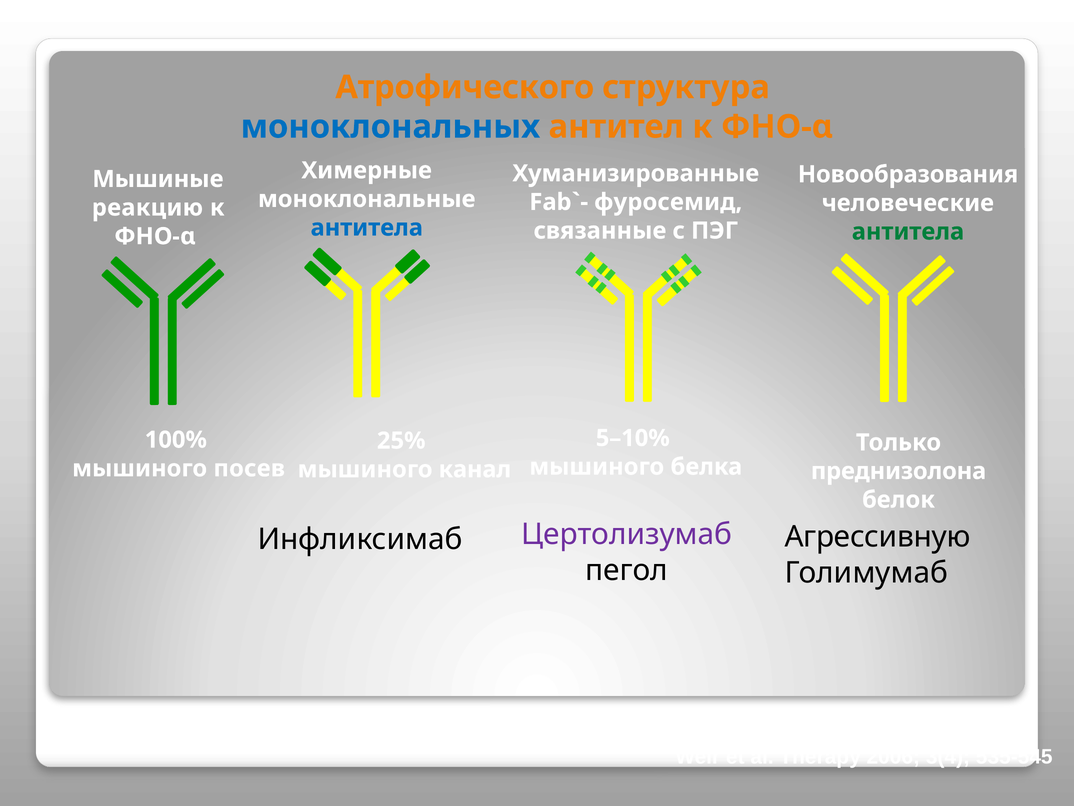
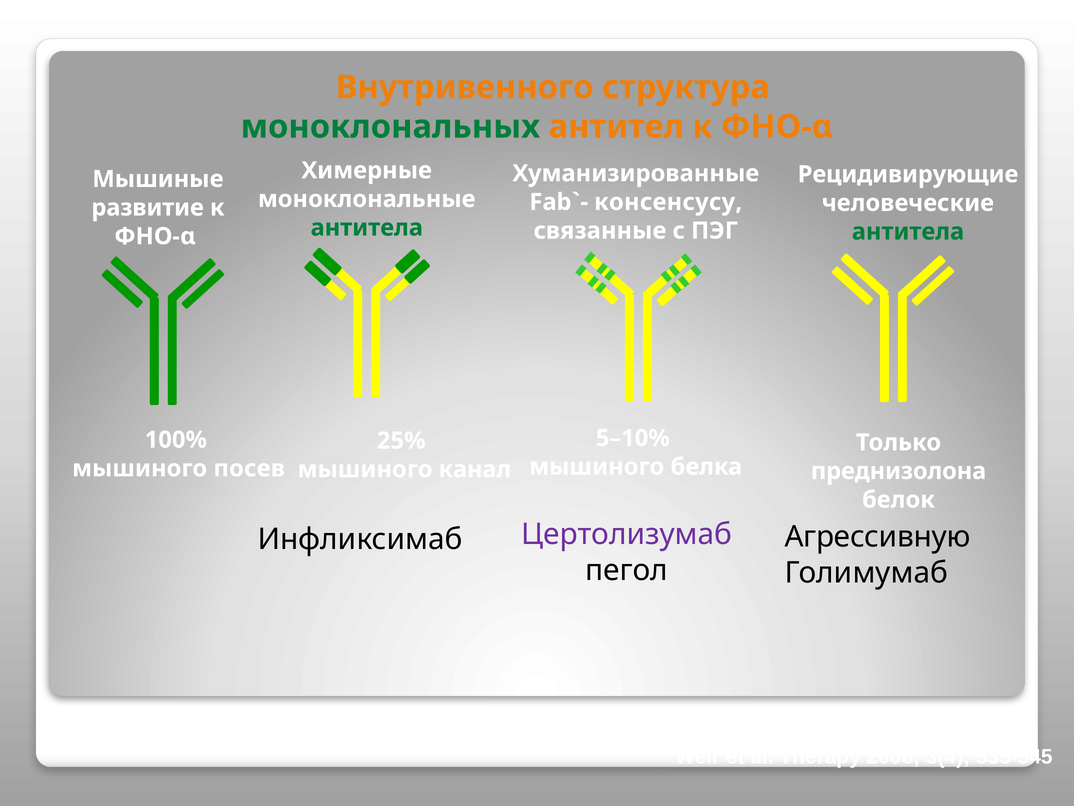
Атрофического: Атрофического -> Внутривенного
моноклональных colour: blue -> green
Новообразования: Новообразования -> Рецидивирующие
фуросемид: фуросемид -> консенсусу
реакцию: реакцию -> развитие
антитела at (367, 228) colour: blue -> green
